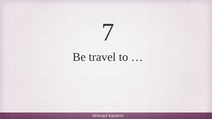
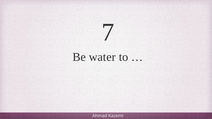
travel: travel -> water
